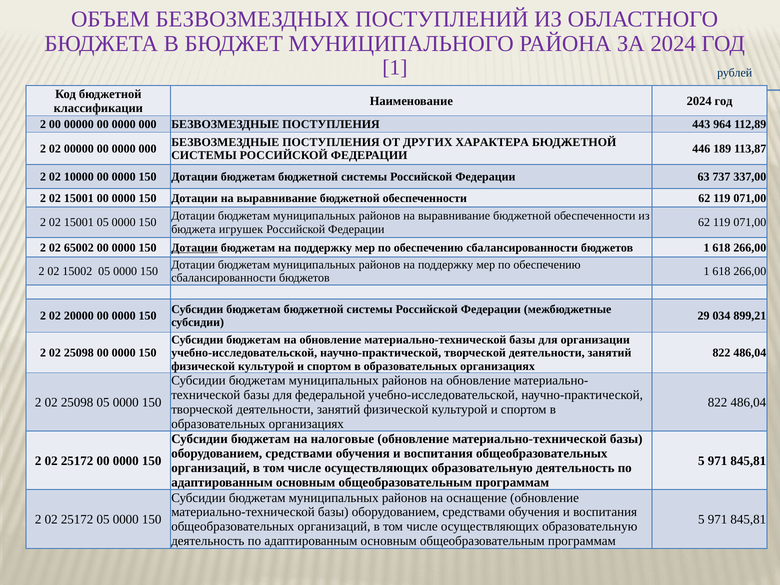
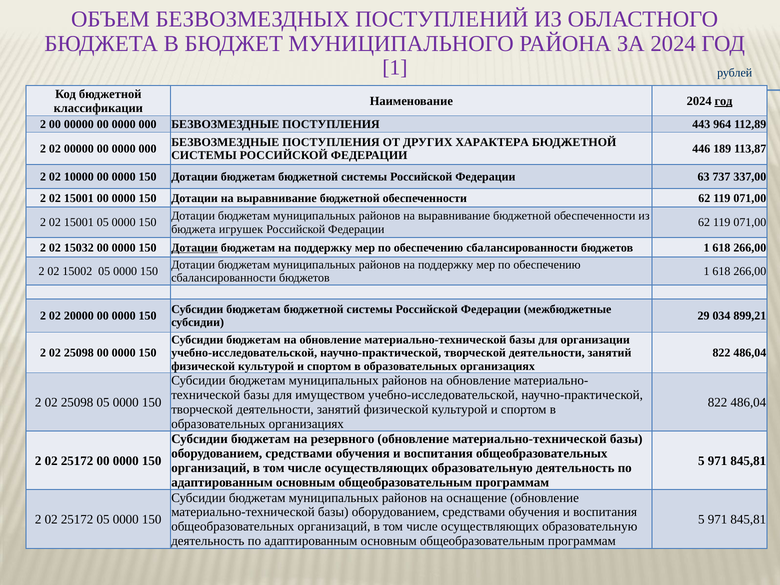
год at (724, 101) underline: none -> present
65002: 65002 -> 15032
федеральной: федеральной -> имуществом
налоговые: налоговые -> резервного
